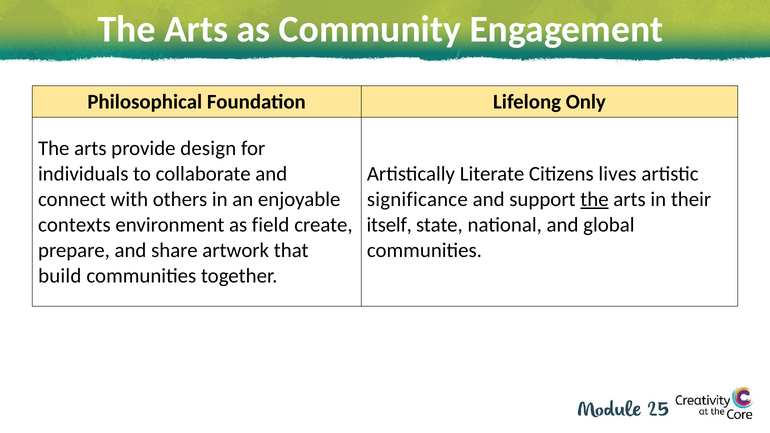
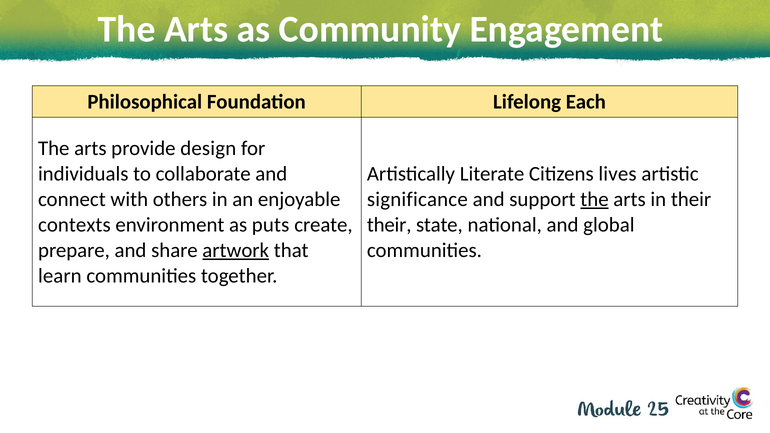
Only: Only -> Each
field: field -> puts
itself at (389, 225): itself -> their
artwork underline: none -> present
build: build -> learn
